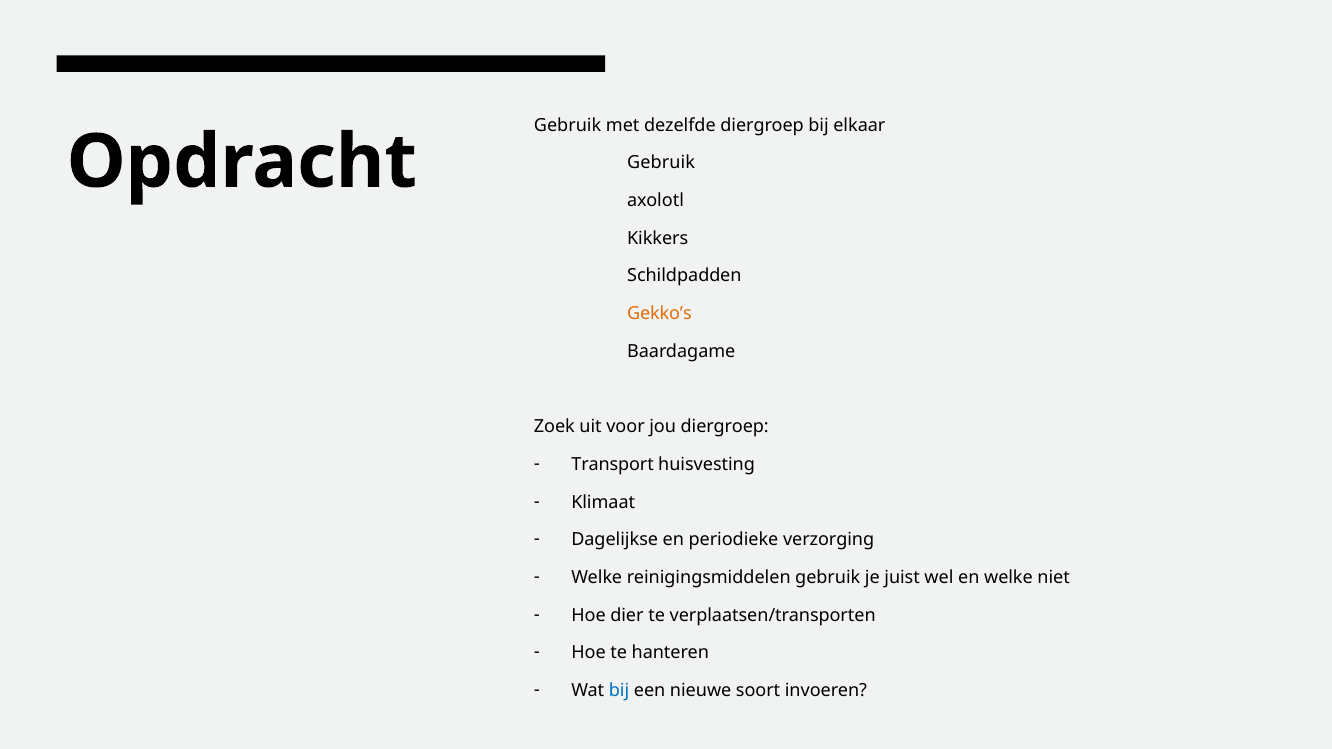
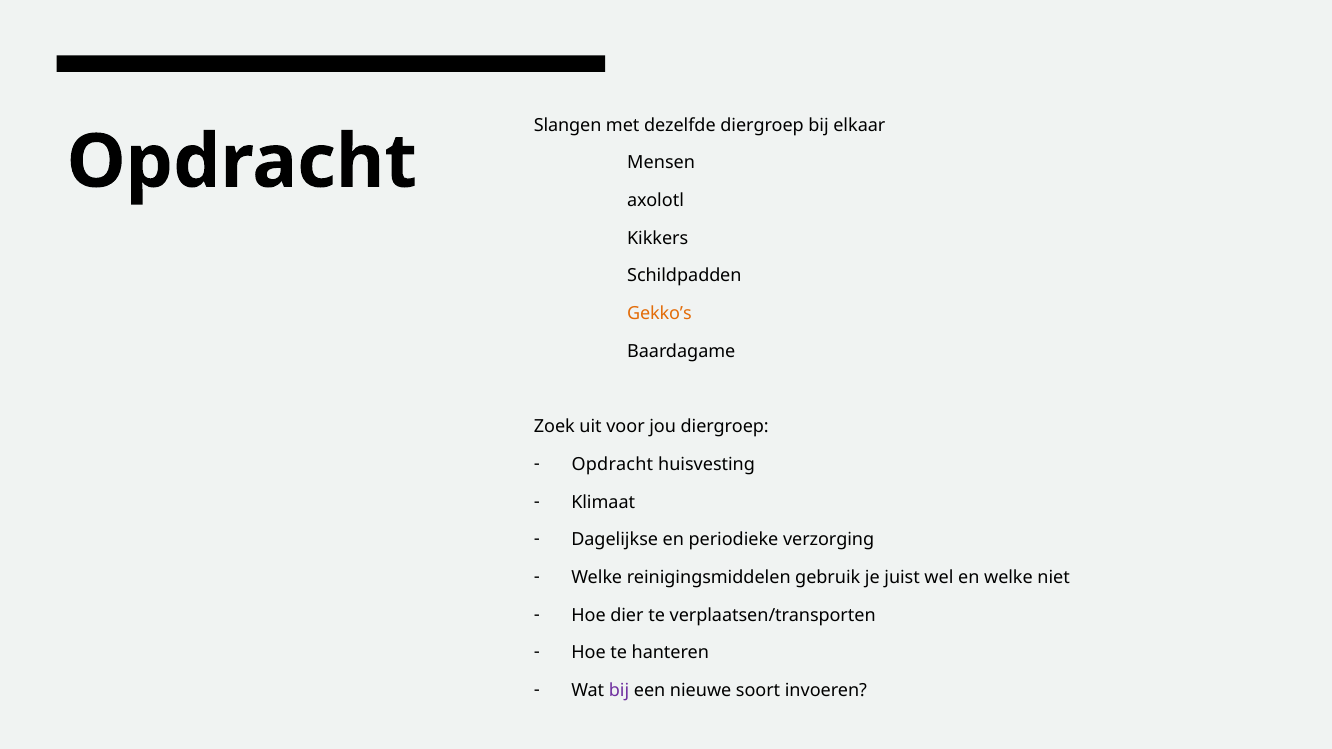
Gebruik at (568, 125): Gebruik -> Slangen
Gebruik at (661, 163): Gebruik -> Mensen
Transport at (613, 465): Transport -> Opdracht
bij at (619, 691) colour: blue -> purple
